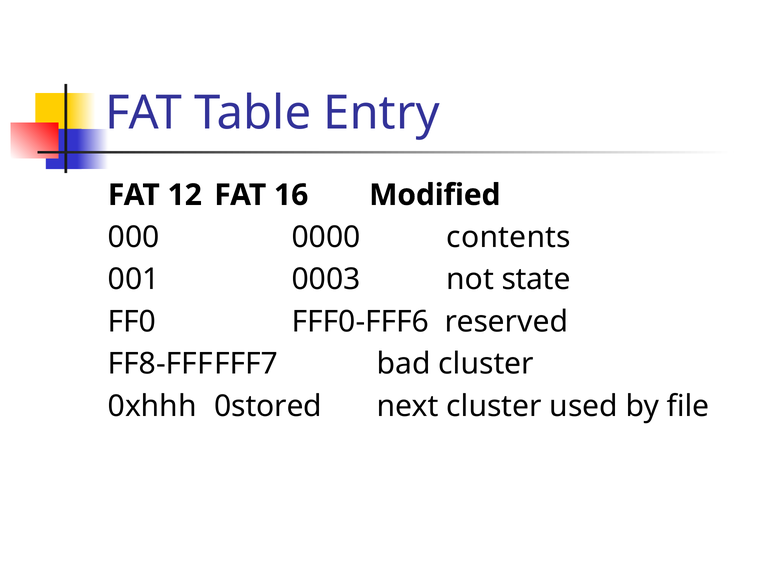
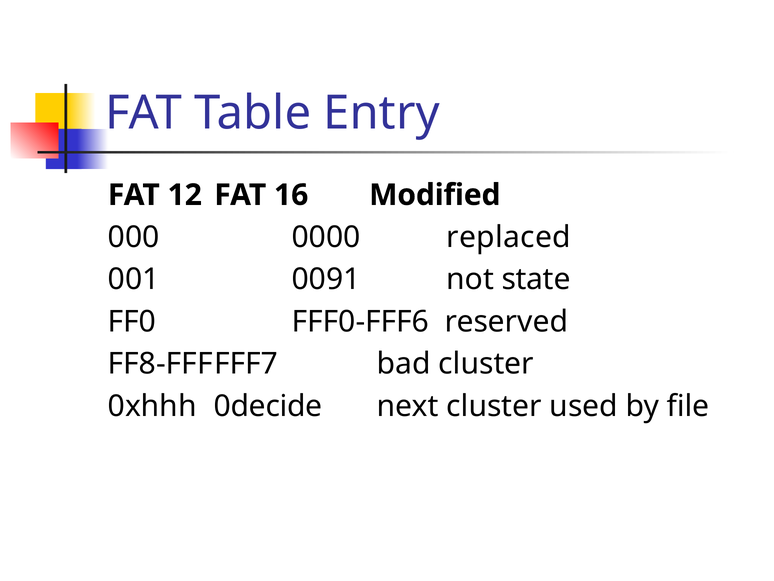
contents: contents -> replaced
0003: 0003 -> 0091
0stored: 0stored -> 0decide
